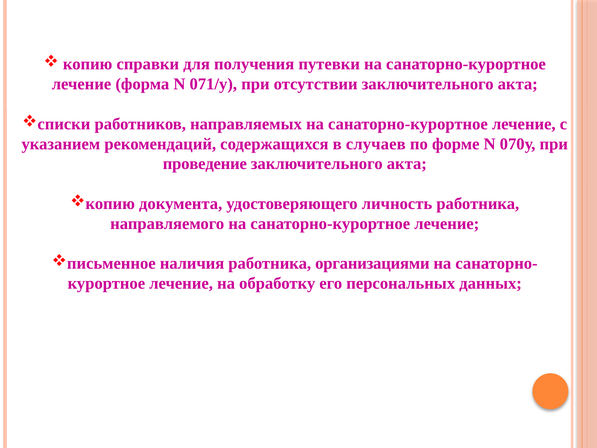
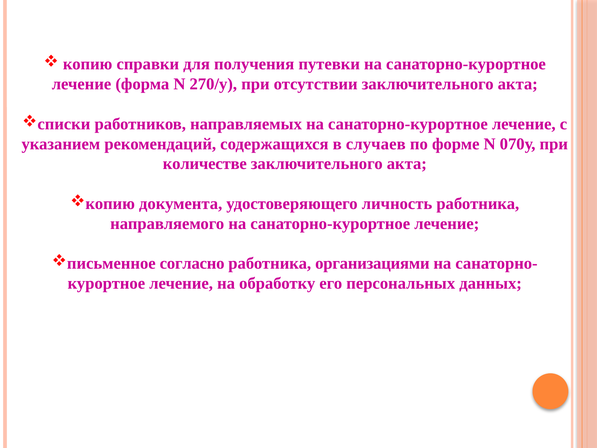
071/у: 071/у -> 270/у
проведение: проведение -> количестве
наличия: наличия -> согласно
